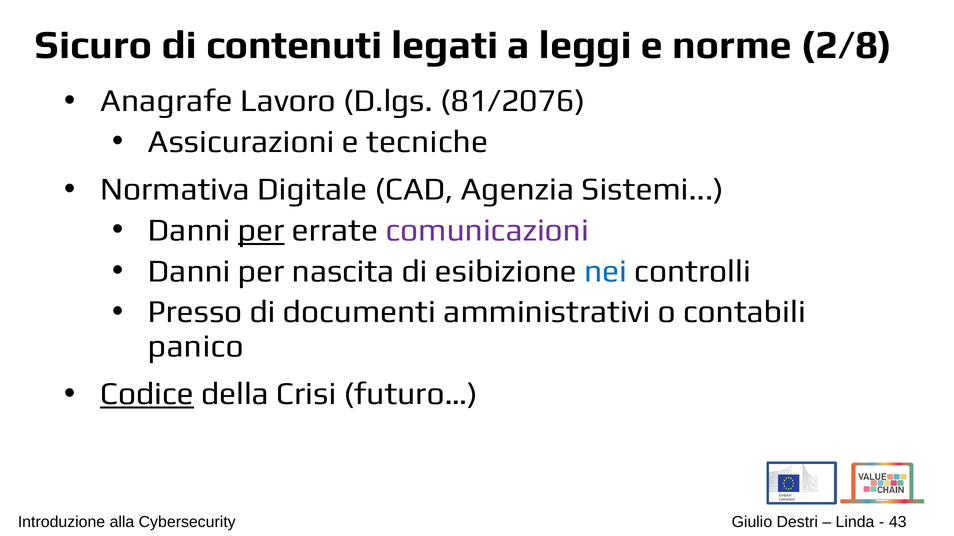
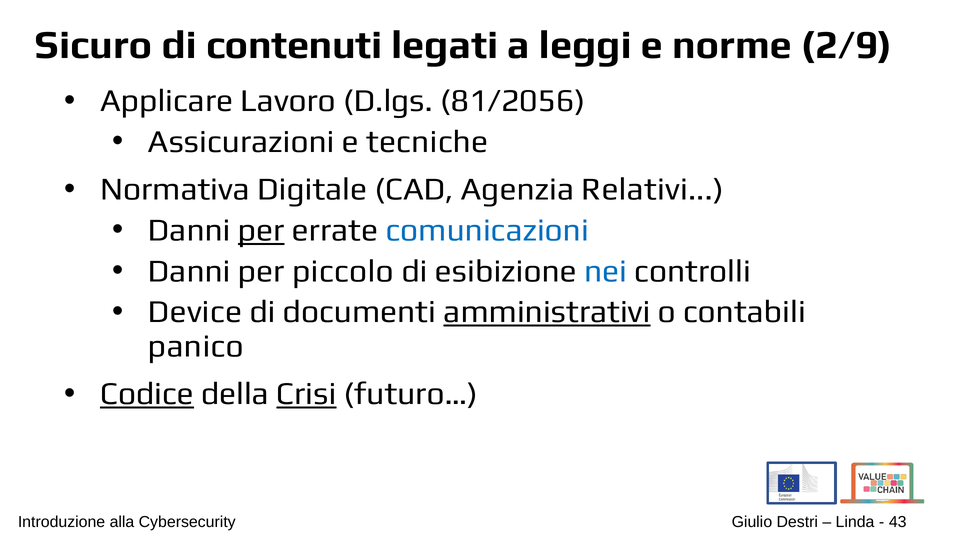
2/8: 2/8 -> 2/9
Anagrafe: Anagrafe -> Applicare
81/2076: 81/2076 -> 81/2056
Sistemi: Sistemi -> Relativi
comunicazioni colour: purple -> blue
nascita: nascita -> piccolo
Presso: Presso -> Device
amministrativi underline: none -> present
Crisi underline: none -> present
